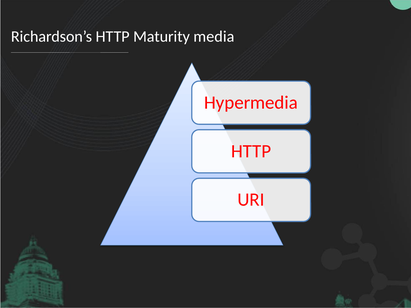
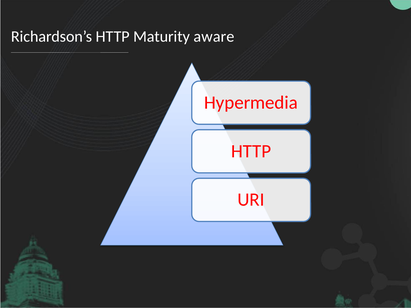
media: media -> aware
